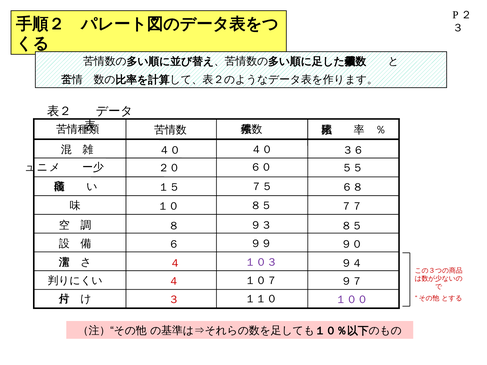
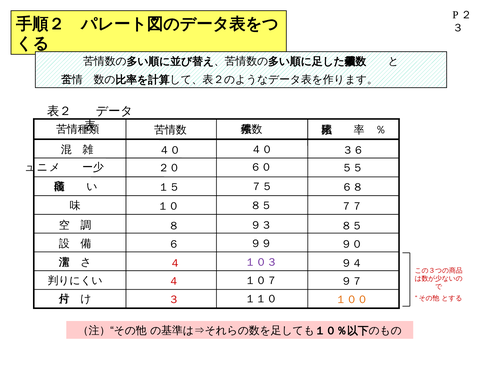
１００ colour: purple -> orange
